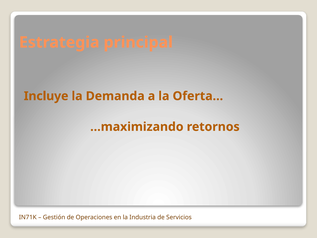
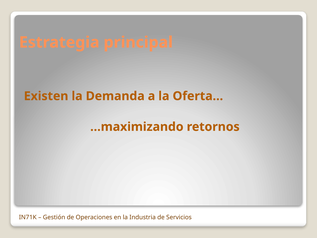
Incluye: Incluye -> Existen
